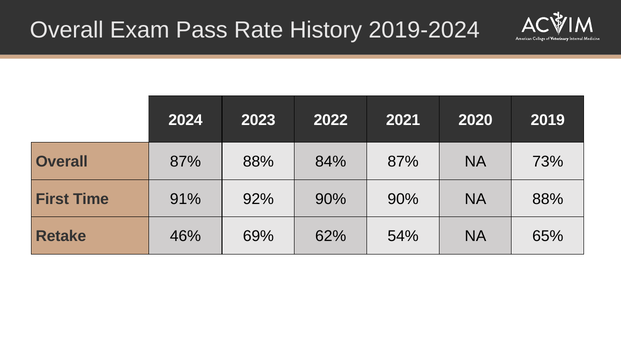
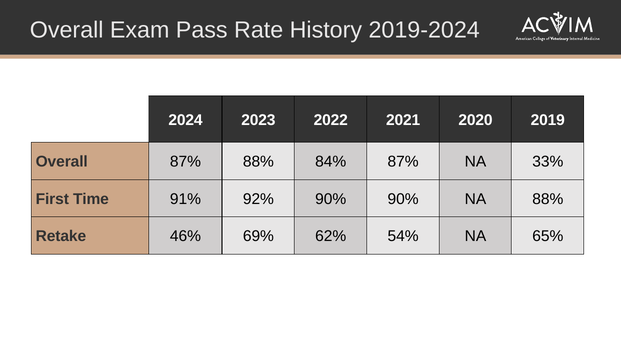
73%: 73% -> 33%
